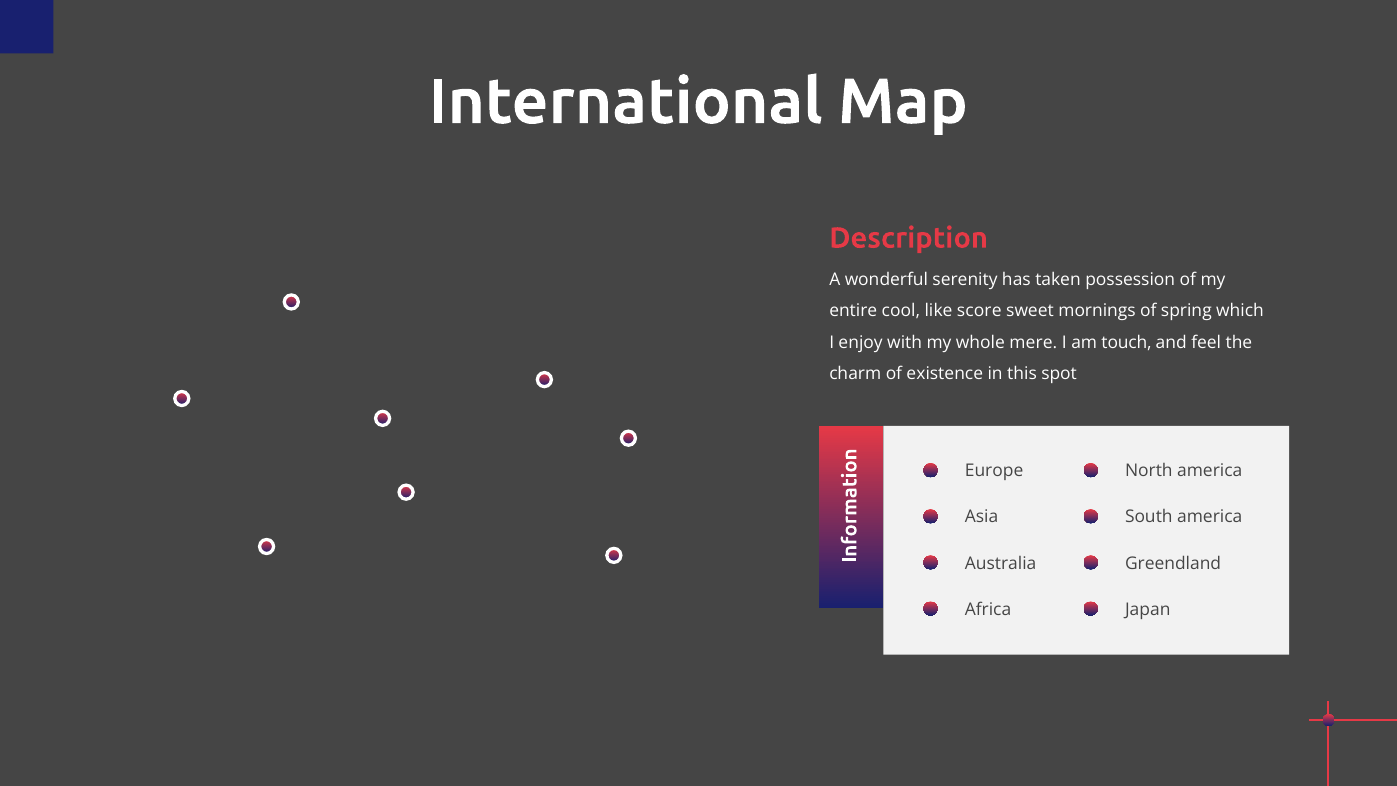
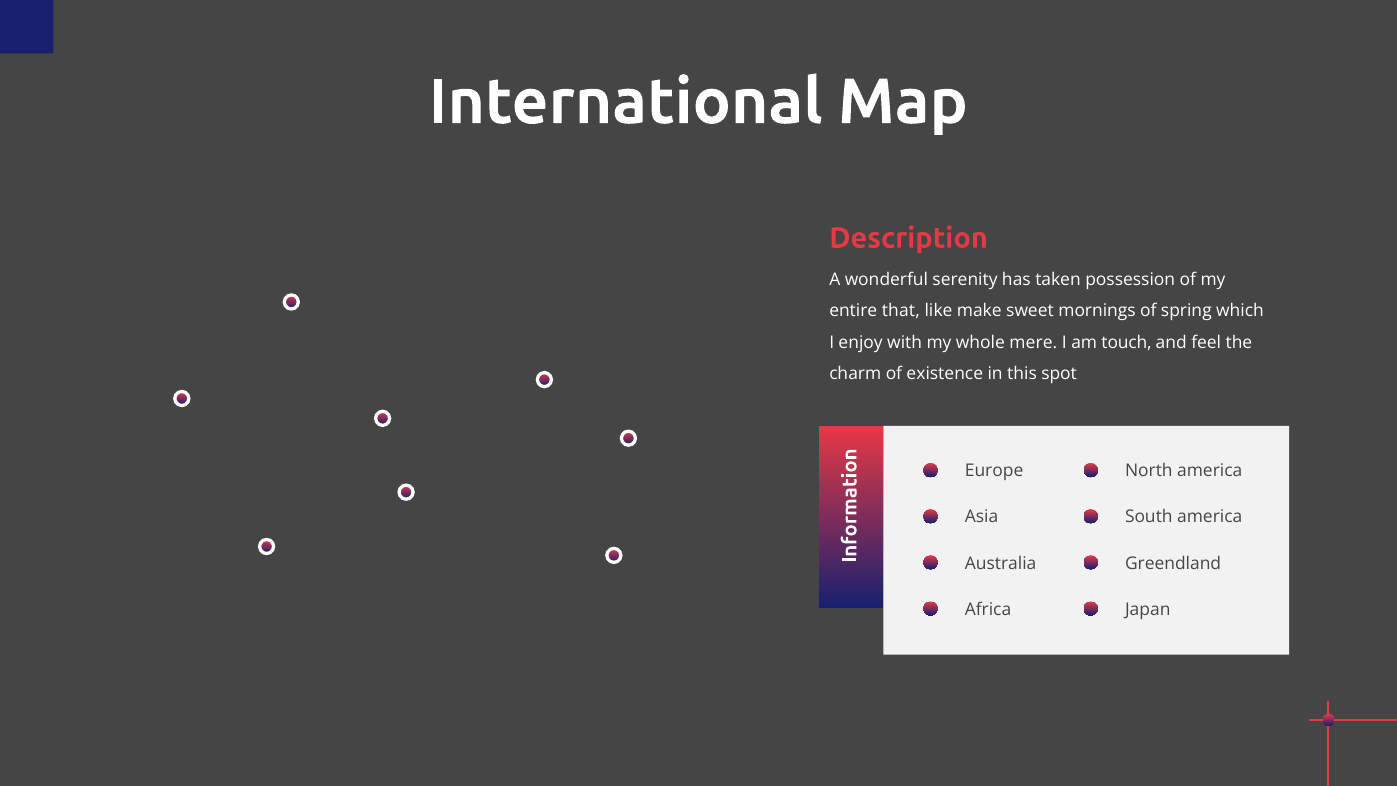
cool: cool -> that
score: score -> make
